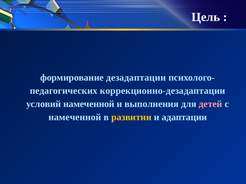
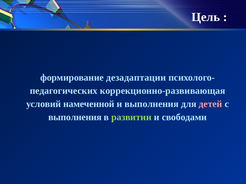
коррекционно-дезадаптации: коррекционно-дезадаптации -> коррекционно-развивающая
намеченной at (75, 117): намеченной -> выполнения
развитии colour: yellow -> light green
адаптации: адаптации -> свободами
